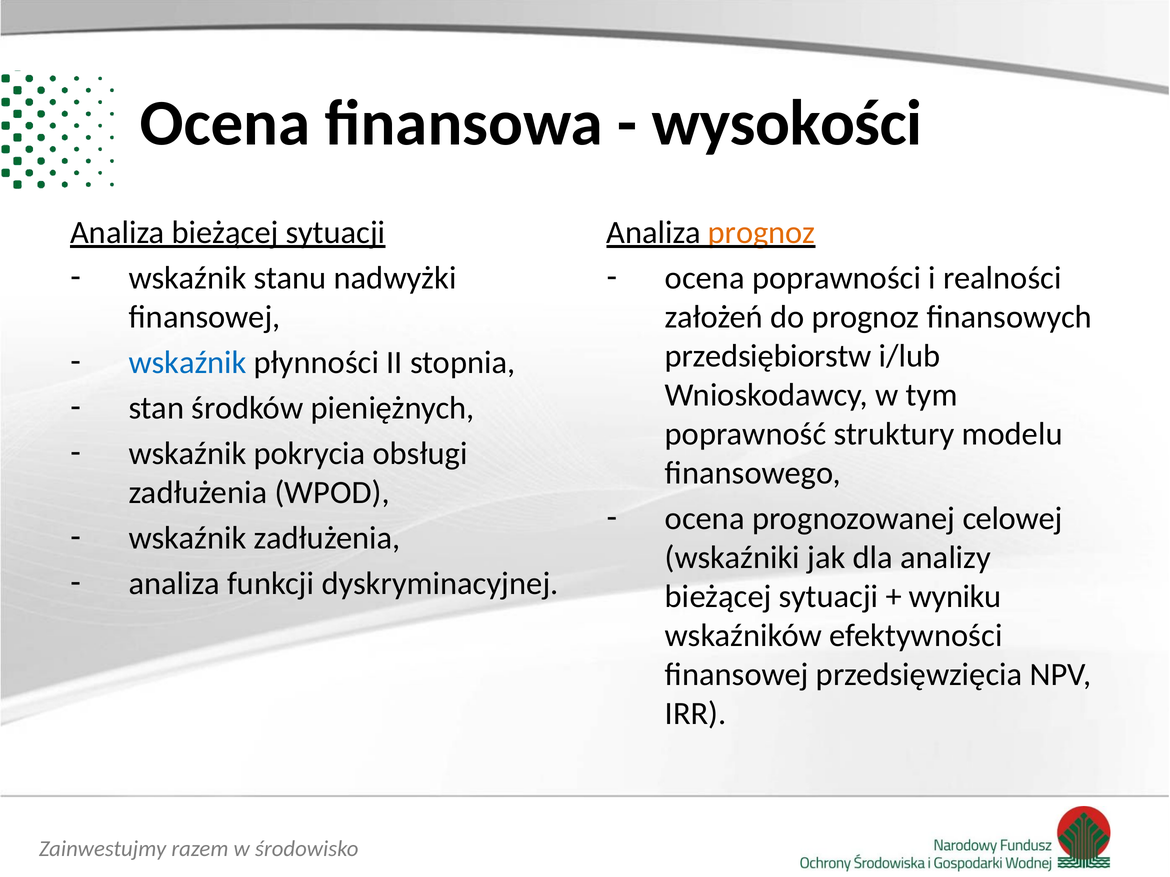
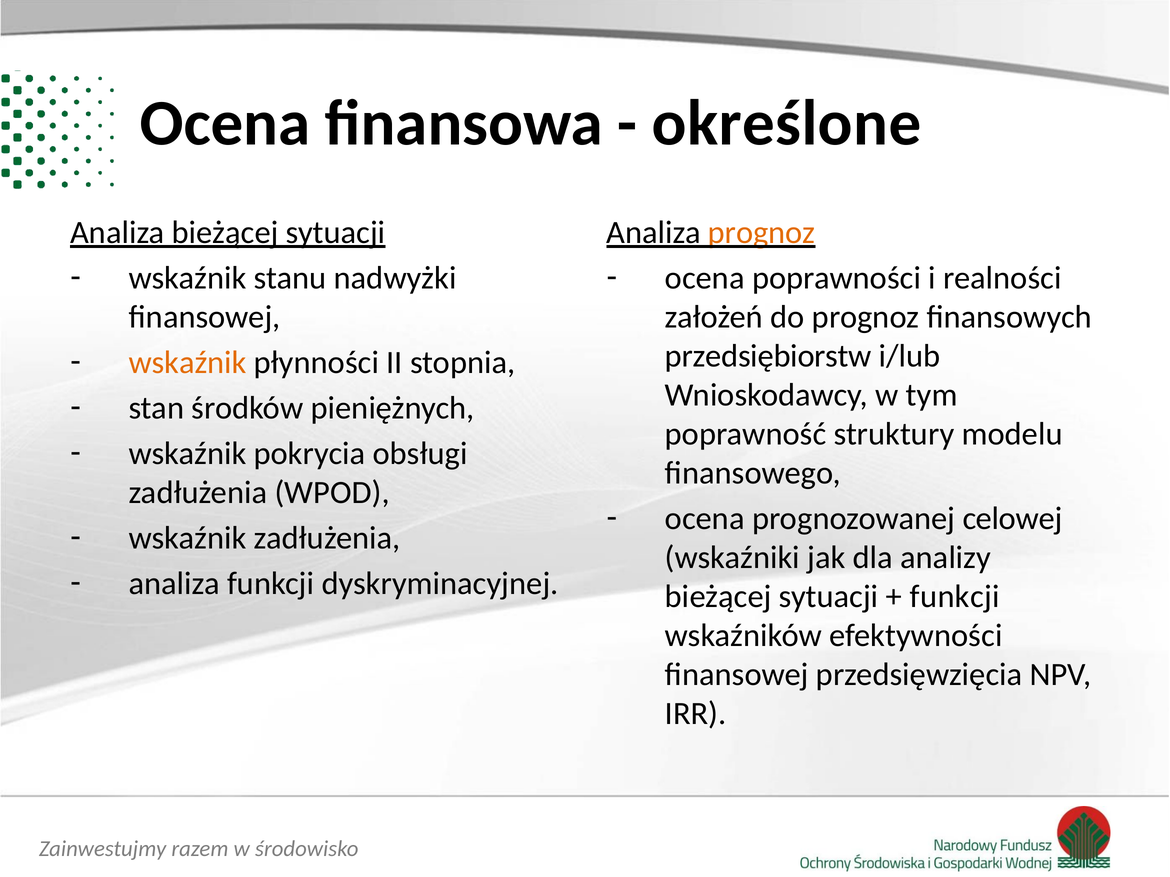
wysokości: wysokości -> określone
wskaźnik at (188, 363) colour: blue -> orange
wyniku at (955, 597): wyniku -> funkcji
